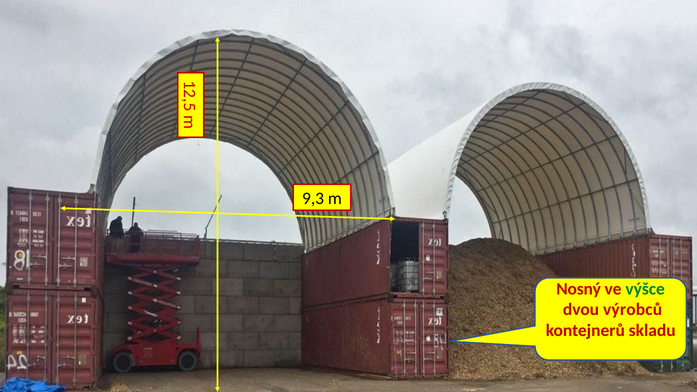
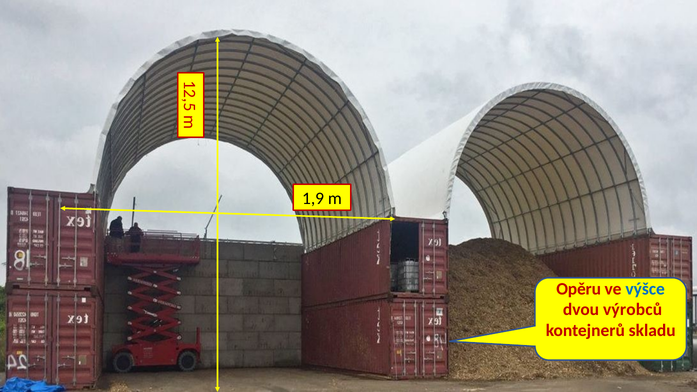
9,3: 9,3 -> 1,9
Nosný: Nosný -> Opěru
výšce colour: green -> blue
